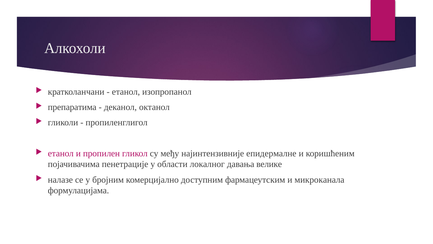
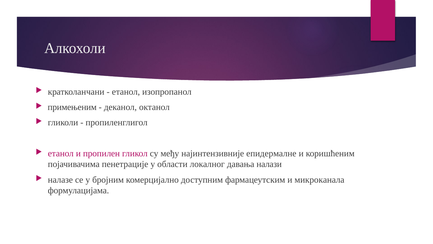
препаратима: препаратима -> примењеним
велике: велике -> налази
